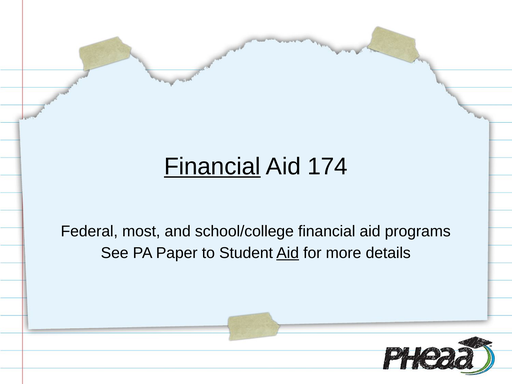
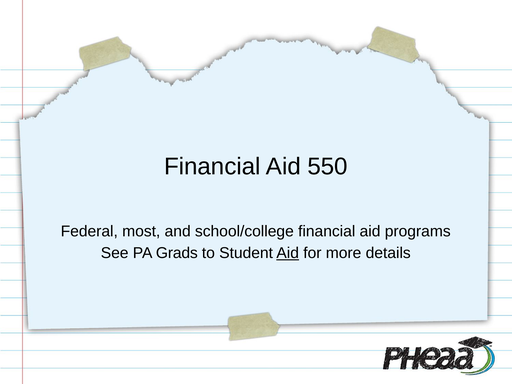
Financial at (212, 167) underline: present -> none
174: 174 -> 550
Paper: Paper -> Grads
